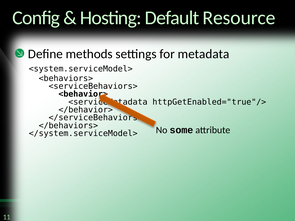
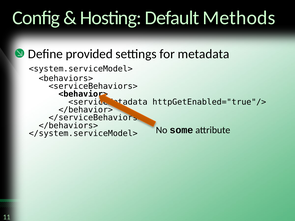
Resource: Resource -> Methods
methods: methods -> provided
